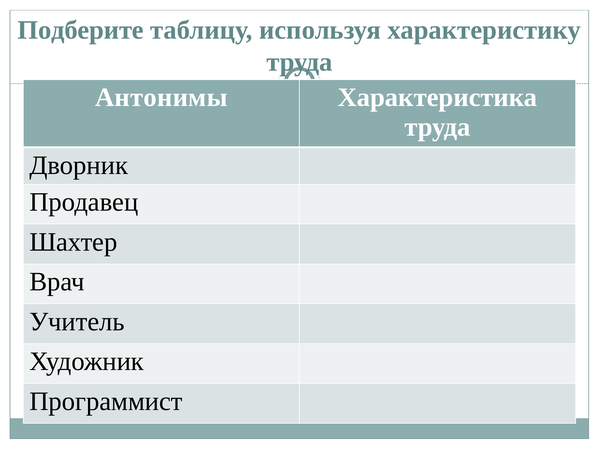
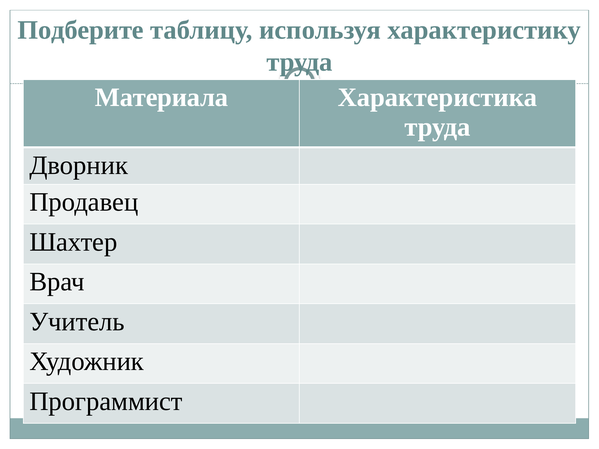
Антонимы: Антонимы -> Материала
